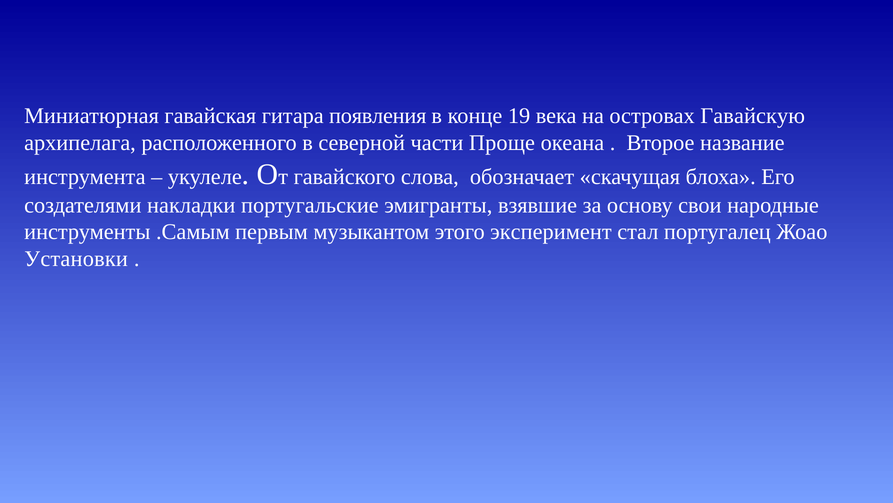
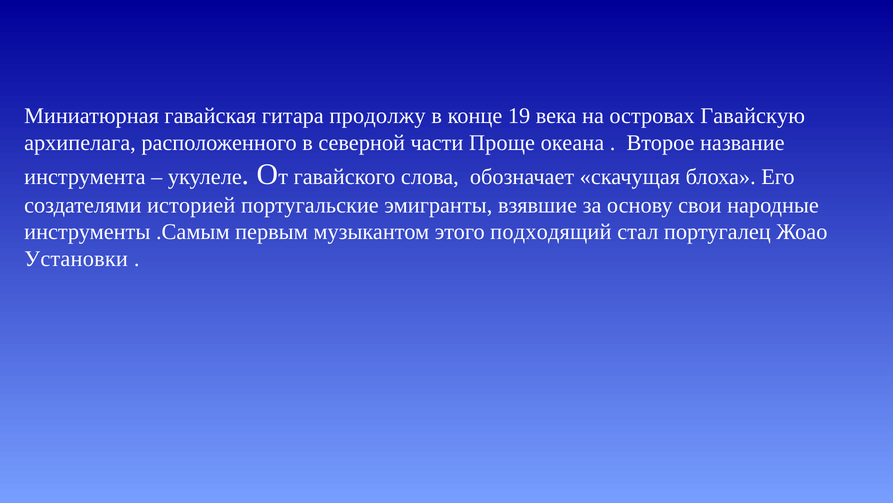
появления: появления -> продолжу
накладки: накладки -> историей
эксперимент: эксперимент -> подходящий
